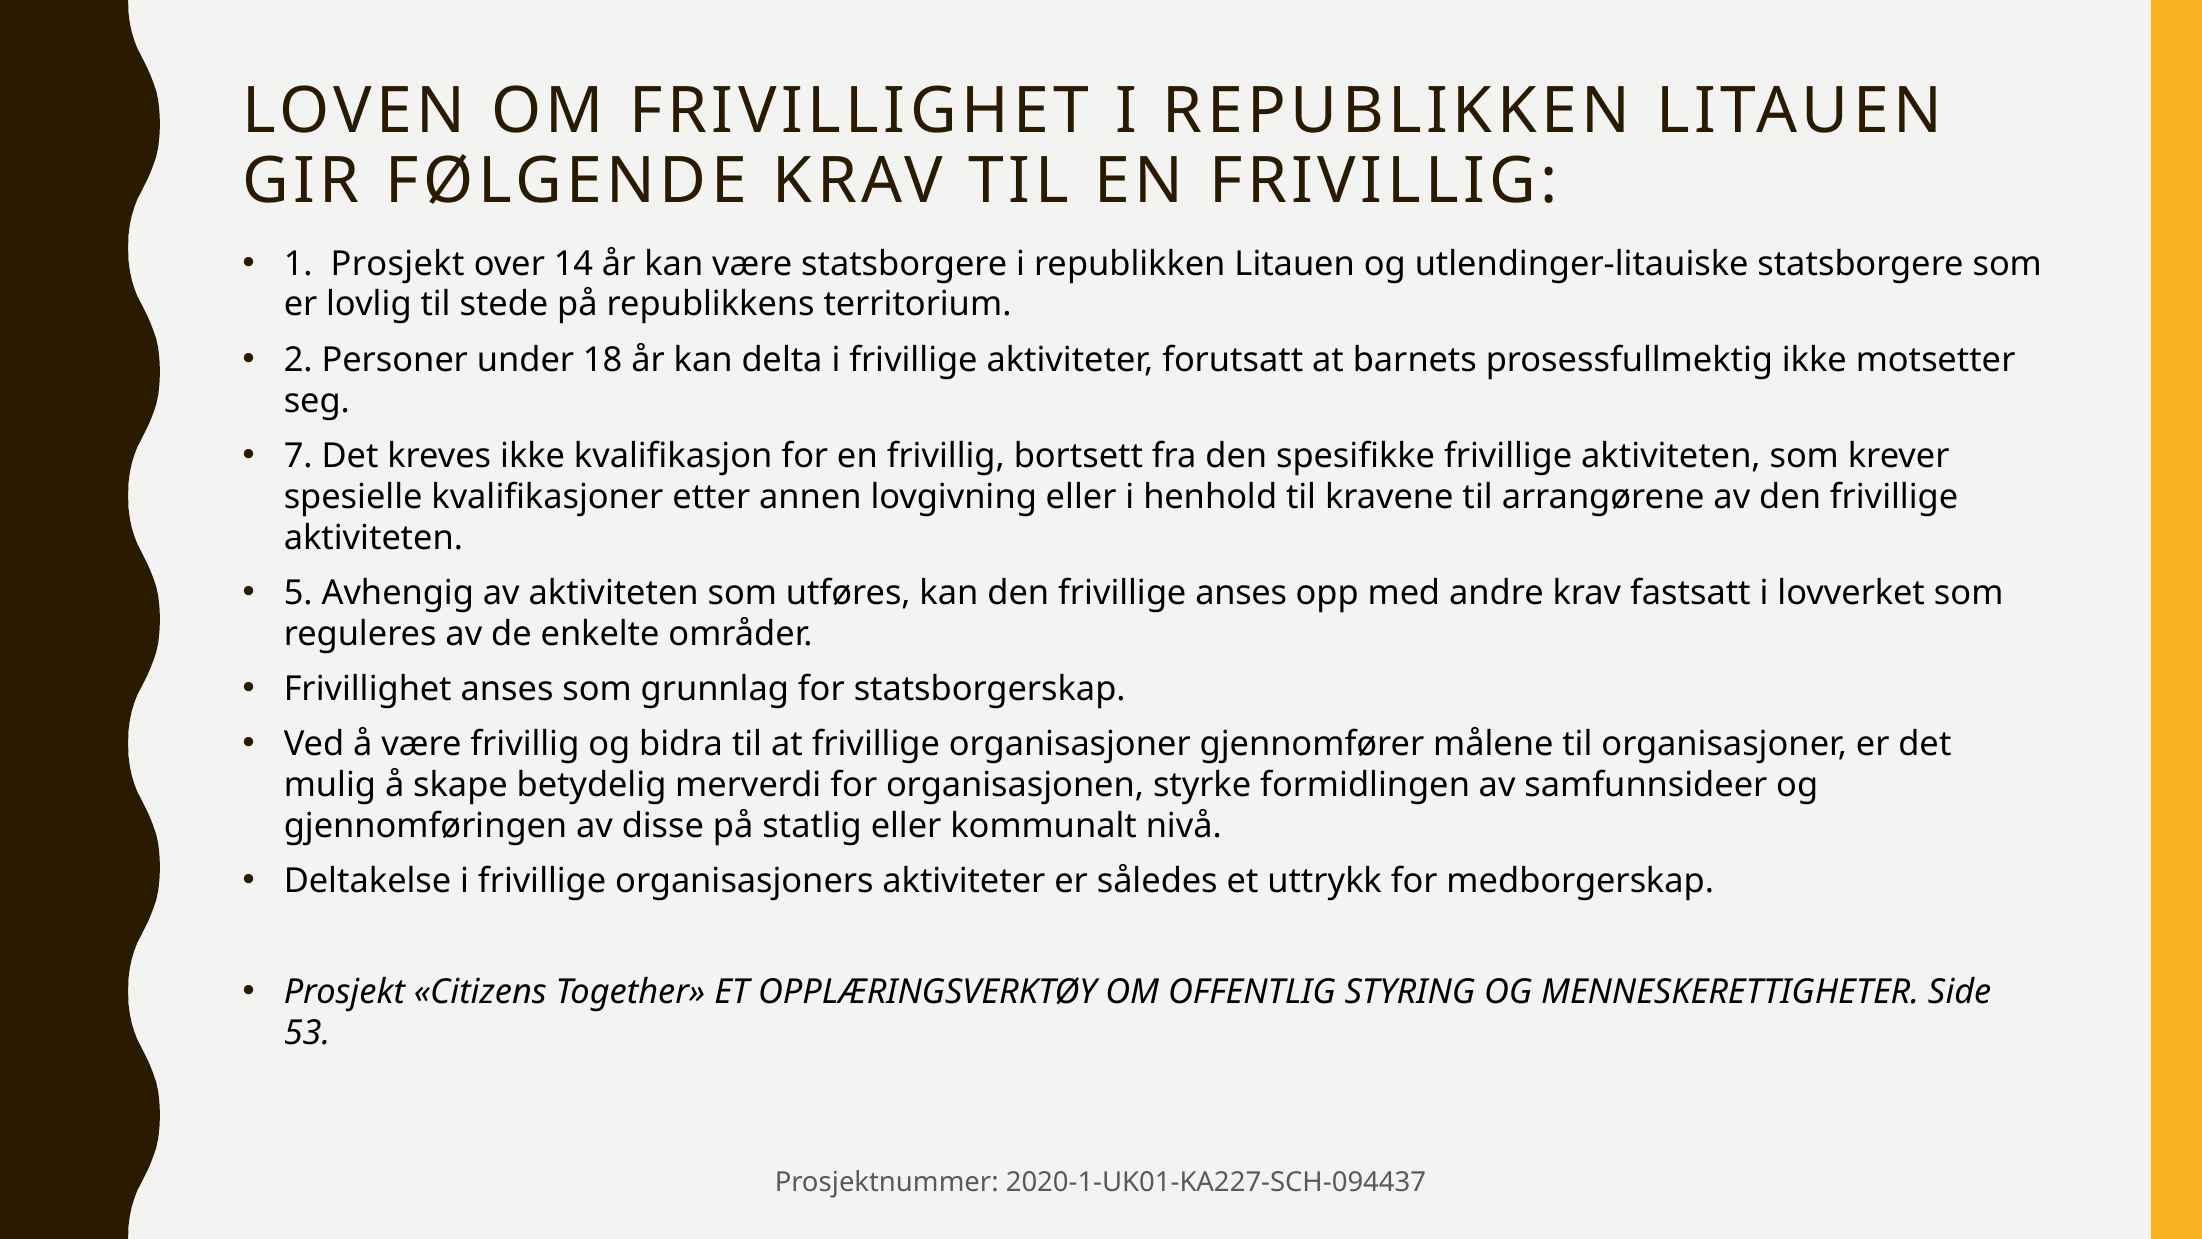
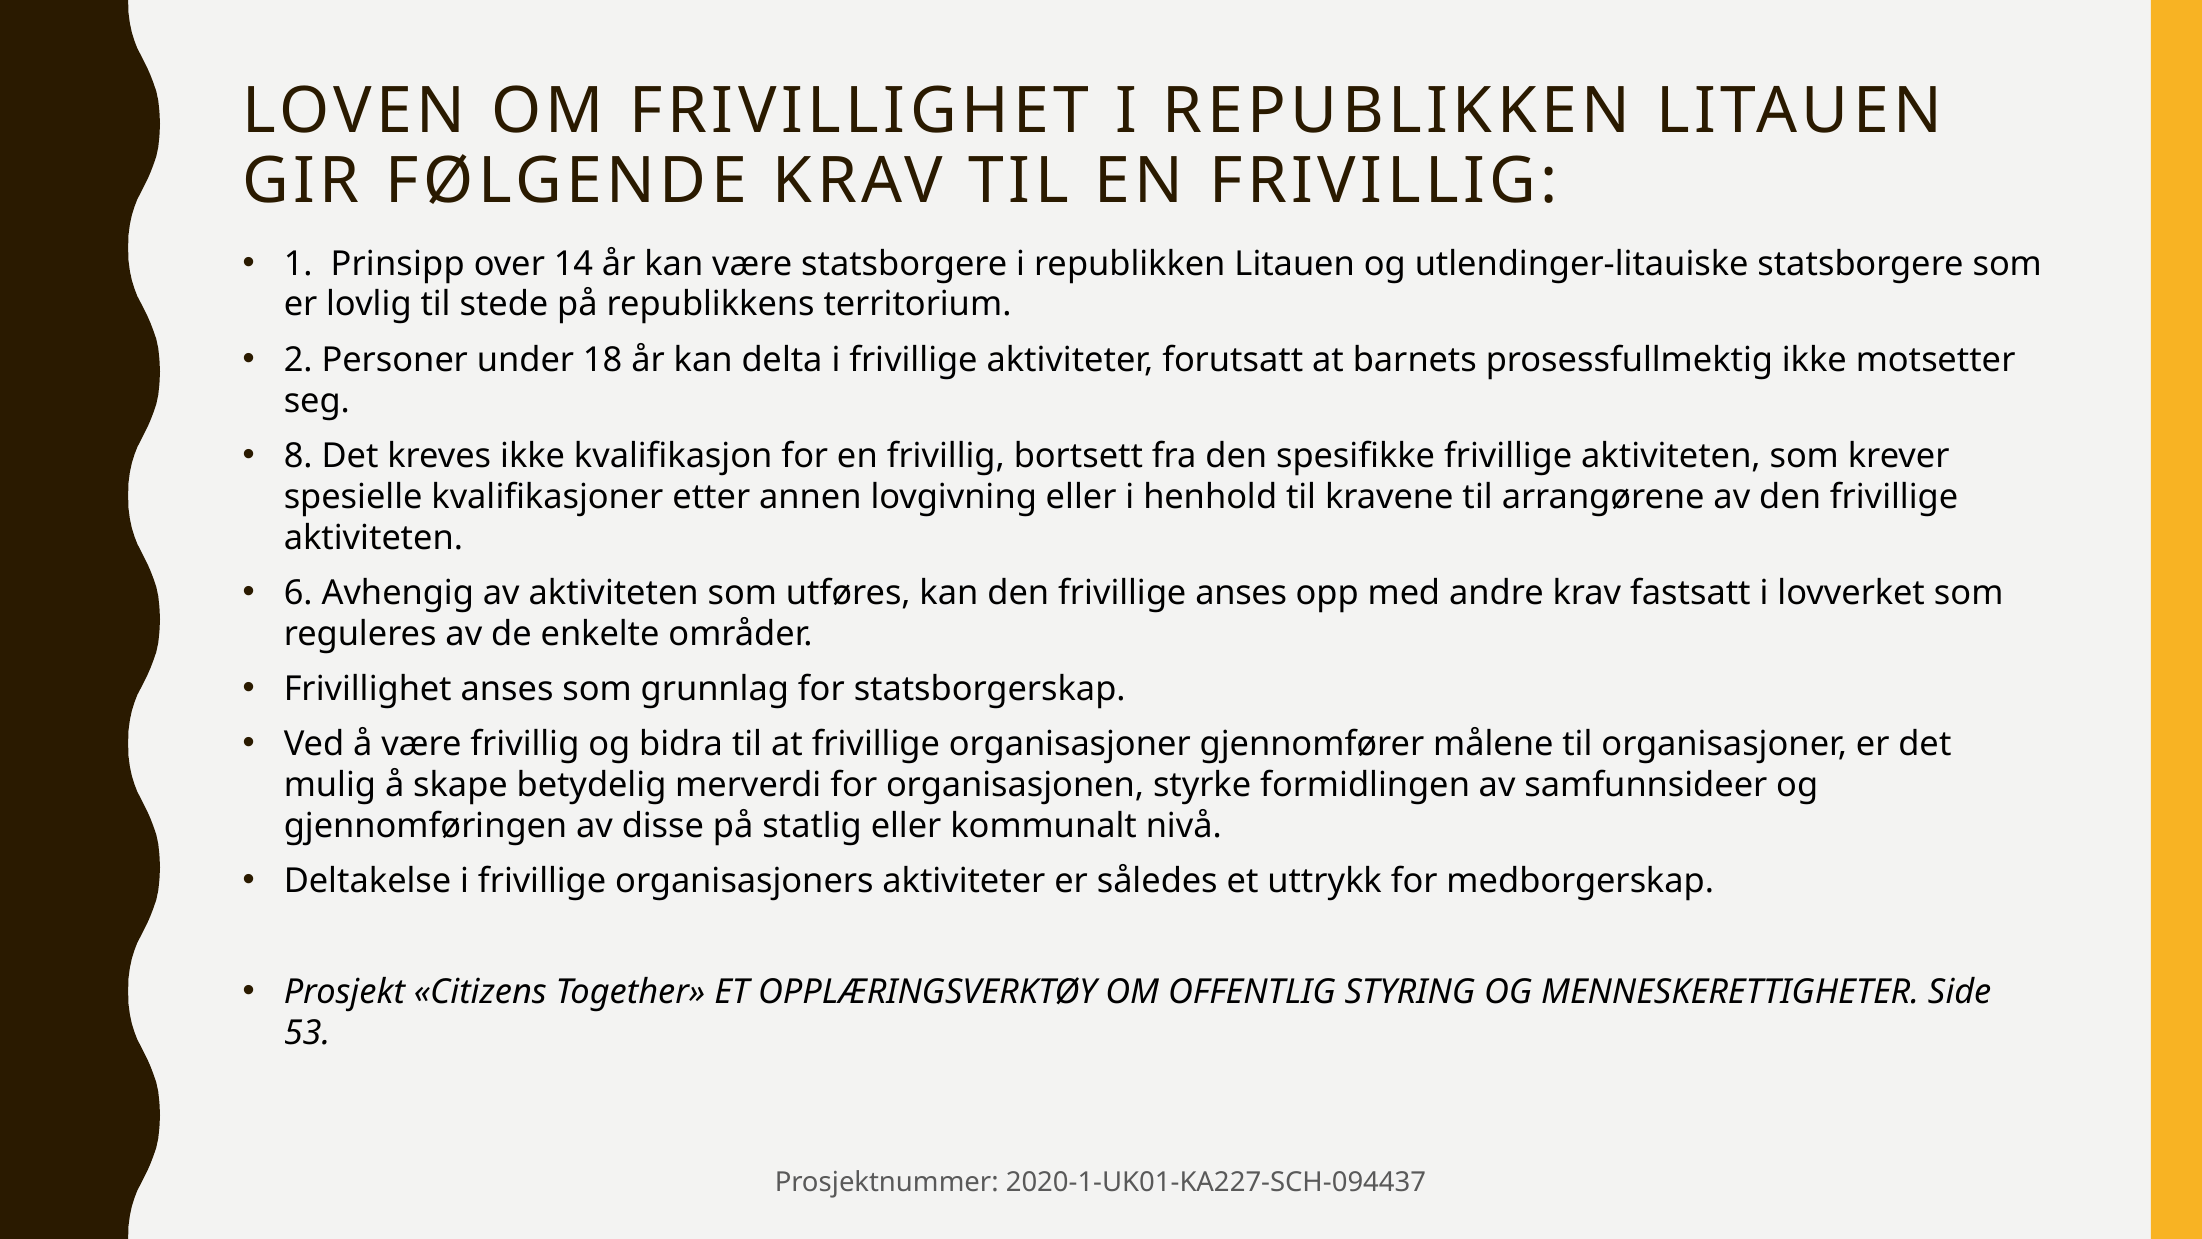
1 Prosjekt: Prosjekt -> Prinsipp
7: 7 -> 8
5: 5 -> 6
